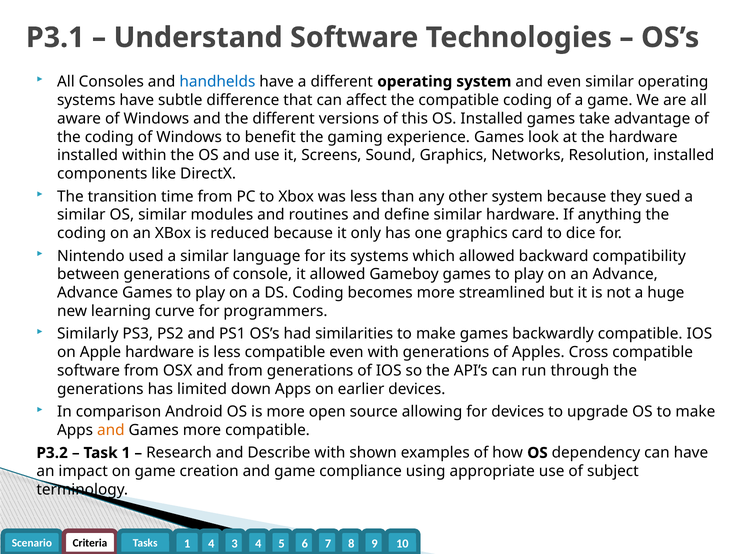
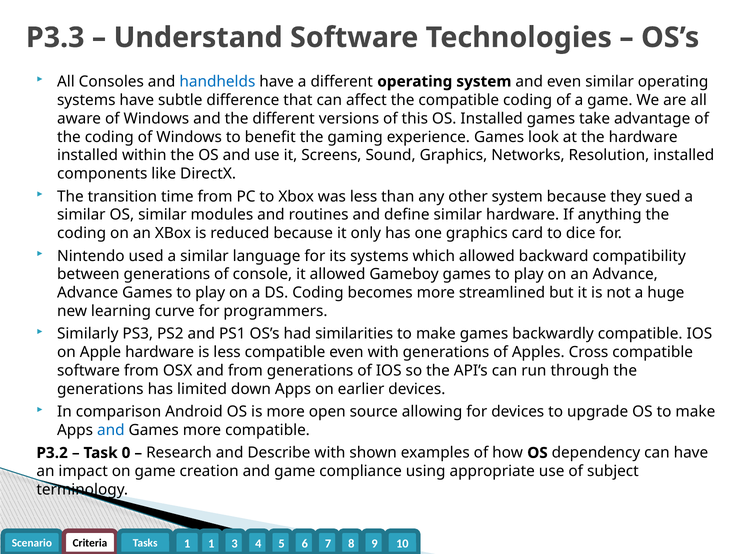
P3.1: P3.1 -> P3.3
and at (111, 430) colour: orange -> blue
Task 1: 1 -> 0
4 at (211, 543): 4 -> 1
